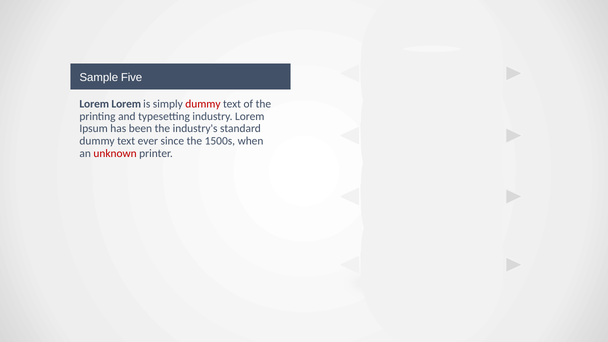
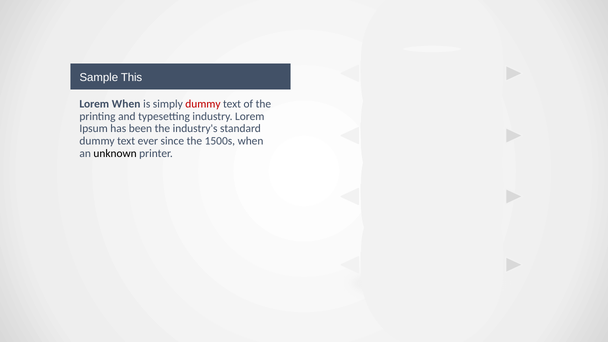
Five: Five -> This
Lorem Lorem: Lorem -> When
unknown colour: red -> black
